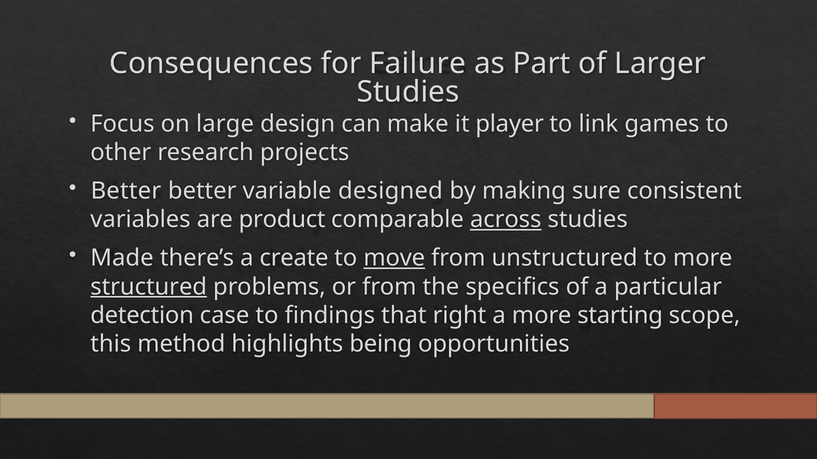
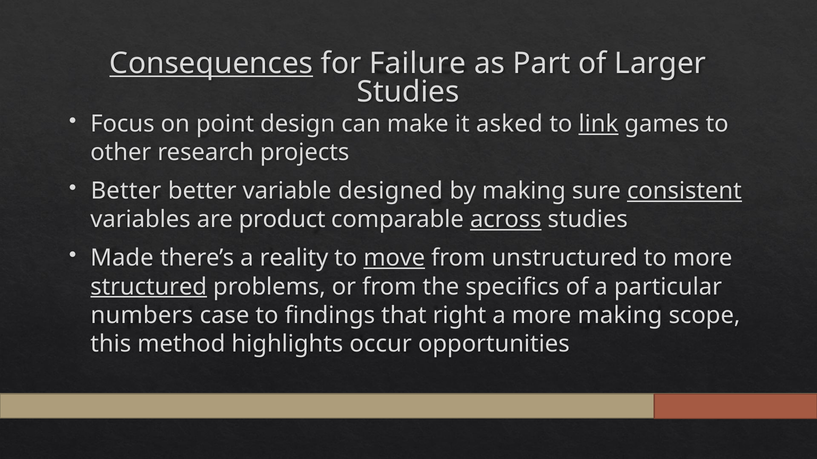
Consequences underline: none -> present
large: large -> point
player: player -> asked
link underline: none -> present
consistent underline: none -> present
create: create -> reality
detection: detection -> numbers
more starting: starting -> making
being: being -> occur
